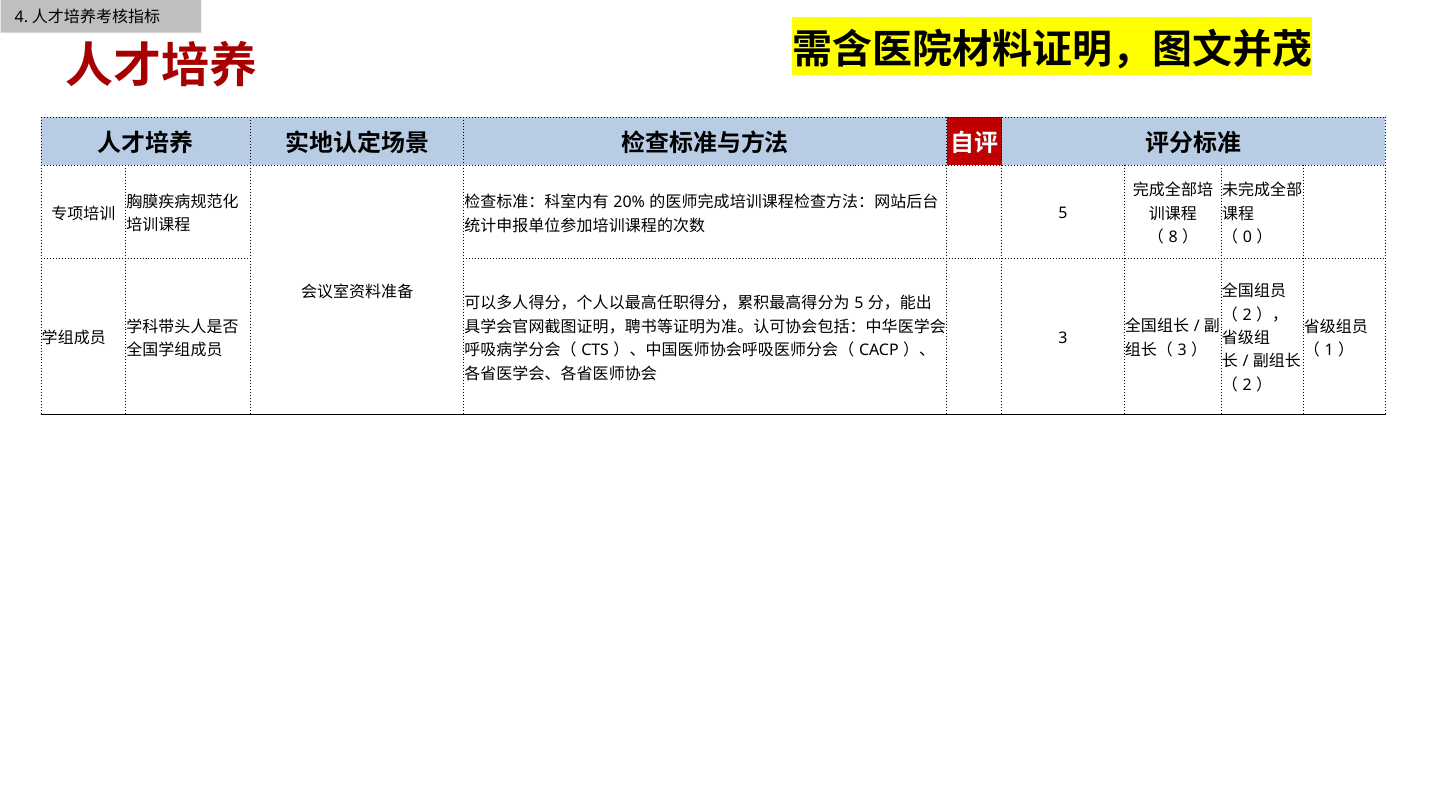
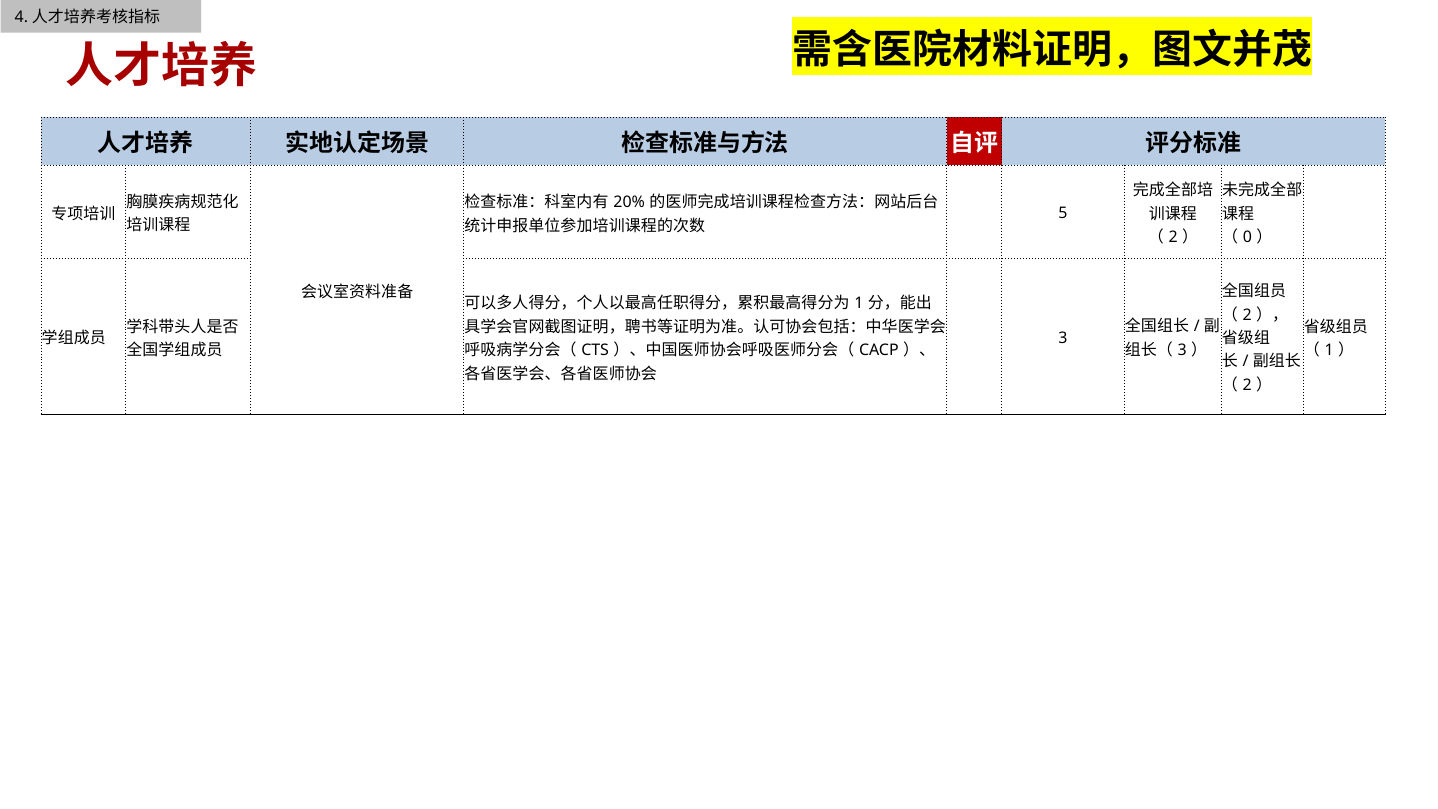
8 at (1173, 237): 8 -> 2
5 at (859, 303): 5 -> 1
